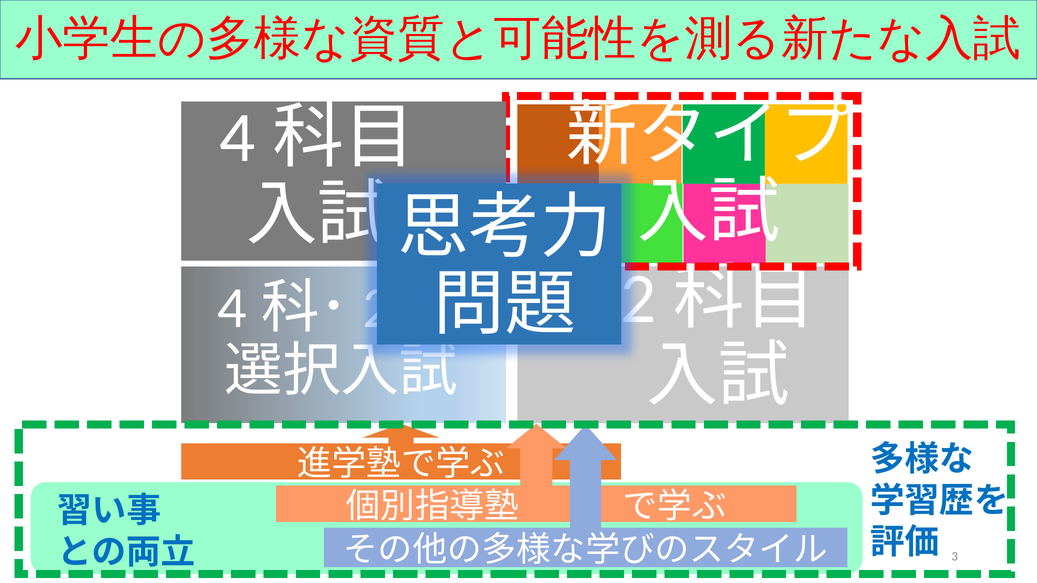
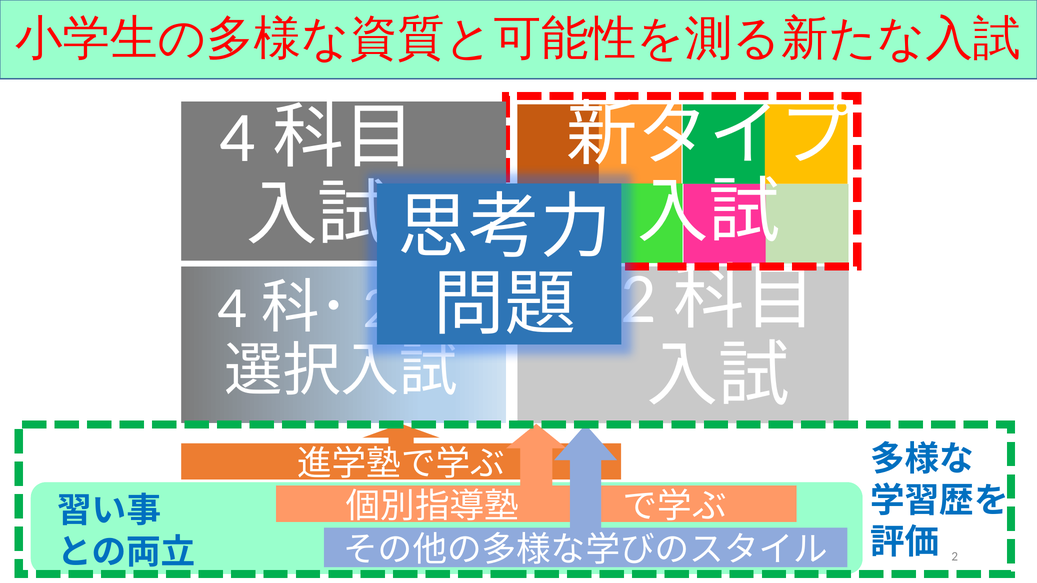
3: 3 -> 2
